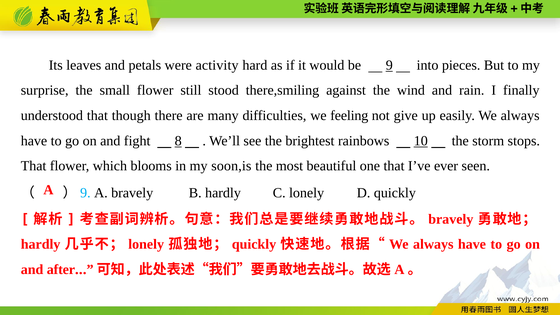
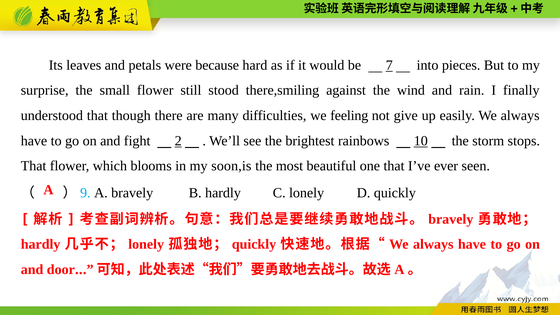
activity: activity -> because
9: 9 -> 7
8: 8 -> 2
after: after -> door
